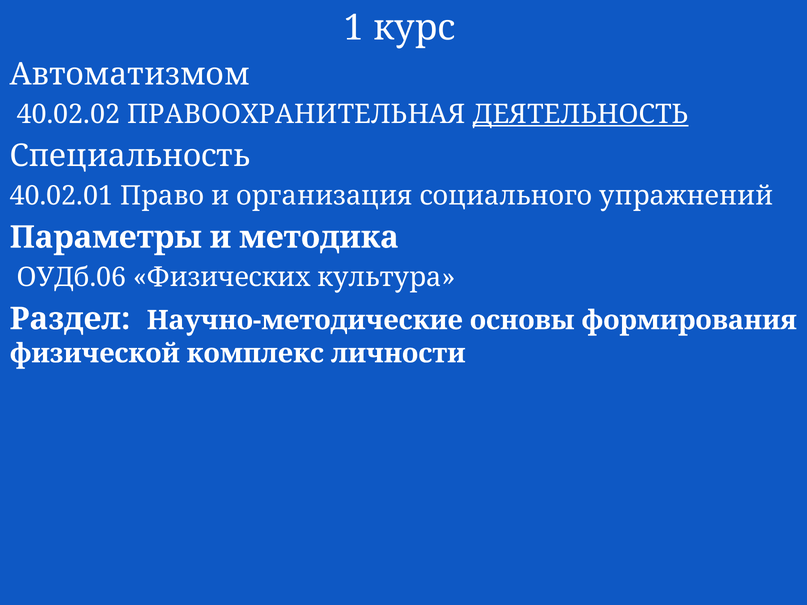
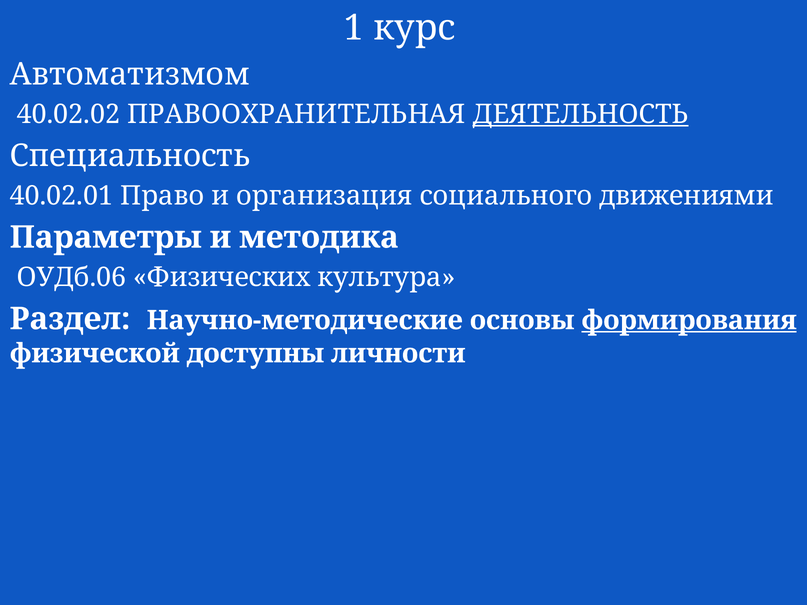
упражнений: упражнений -> движениями
формирования underline: none -> present
комплекс: комплекс -> доступны
